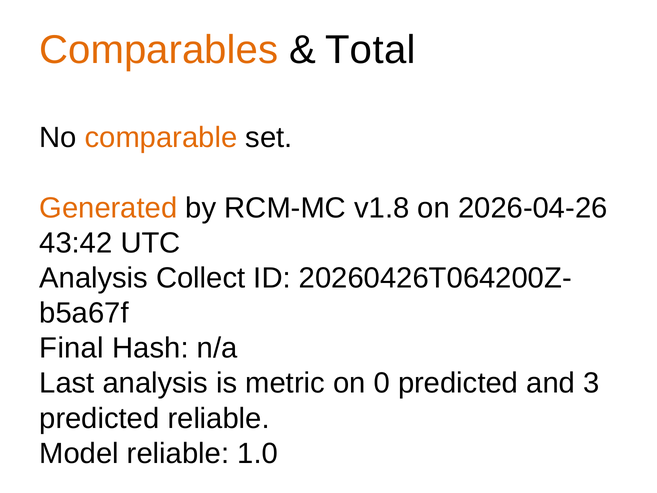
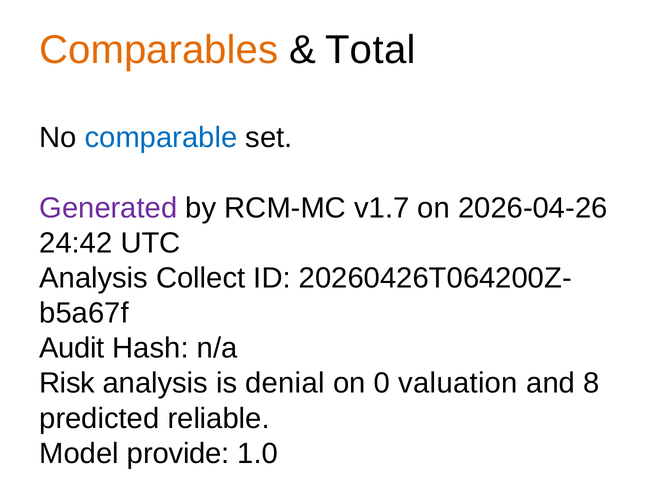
comparable colour: orange -> blue
Generated colour: orange -> purple
v1.8: v1.8 -> v1.7
43:42: 43:42 -> 24:42
Final: Final -> Audit
Last: Last -> Risk
metric: metric -> denial
0 predicted: predicted -> valuation
3: 3 -> 8
Model reliable: reliable -> provide
